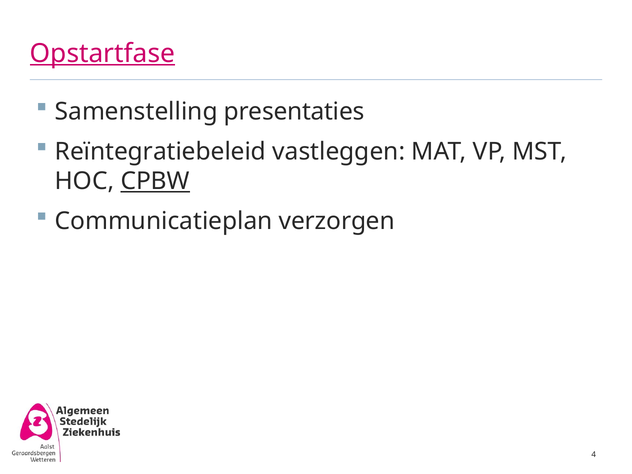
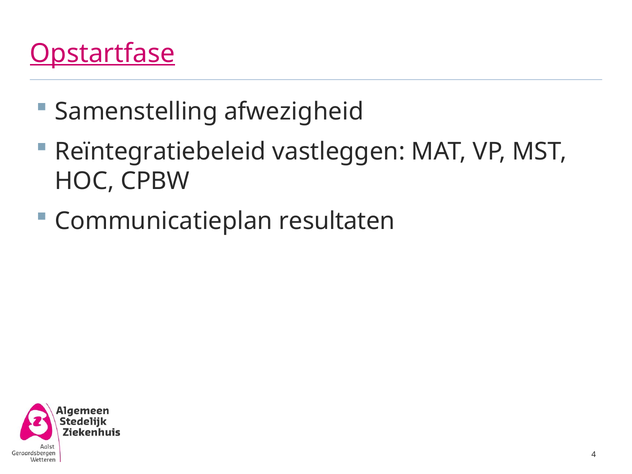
presentaties: presentaties -> afwezigheid
CPBW underline: present -> none
verzorgen: verzorgen -> resultaten
